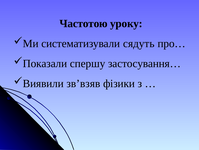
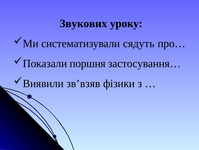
Частотою: Частотою -> Звукових
спершу: спершу -> поршня
